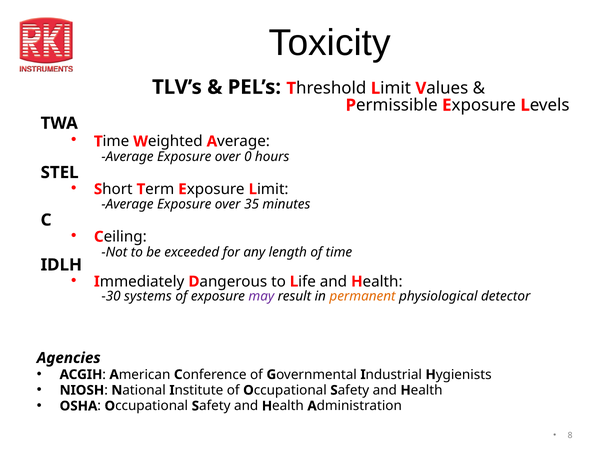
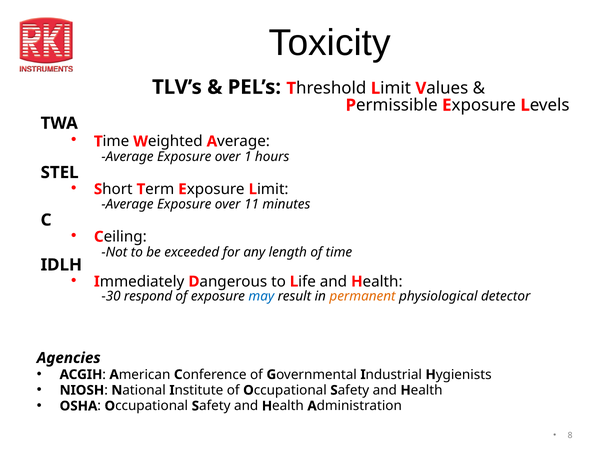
0: 0 -> 1
35: 35 -> 11
systems: systems -> respond
may colour: purple -> blue
